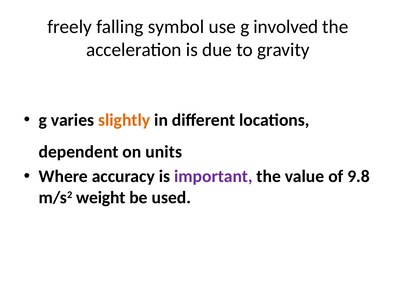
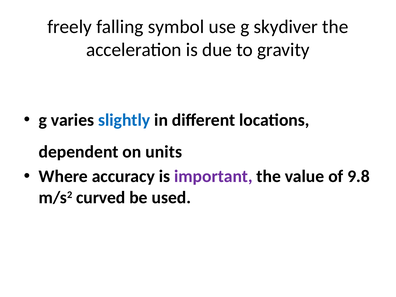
involved: involved -> skydiver
slightly colour: orange -> blue
weight: weight -> curved
